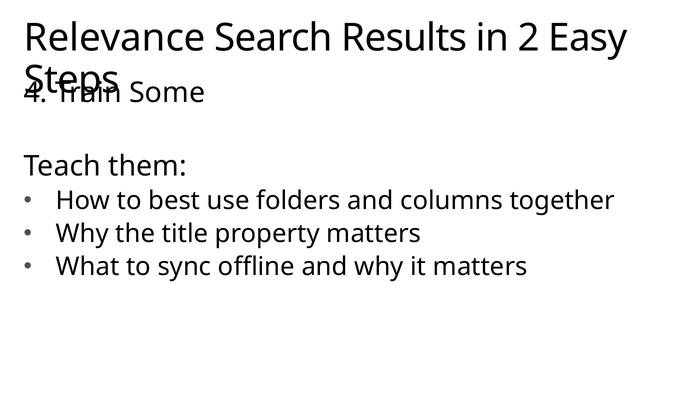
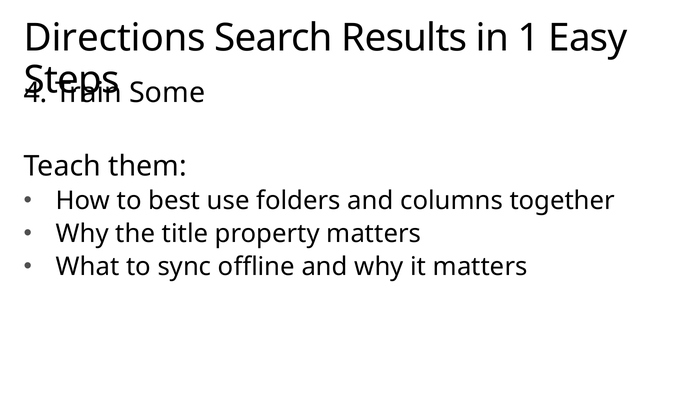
Relevance: Relevance -> Directions
2: 2 -> 1
